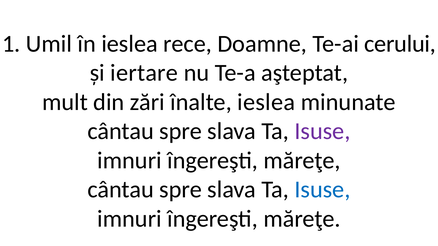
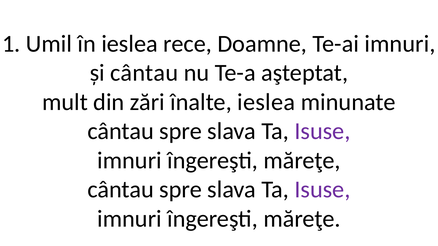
Te-ai cerului: cerului -> imnuri
și iertare: iertare -> cântau
Isuse at (322, 190) colour: blue -> purple
